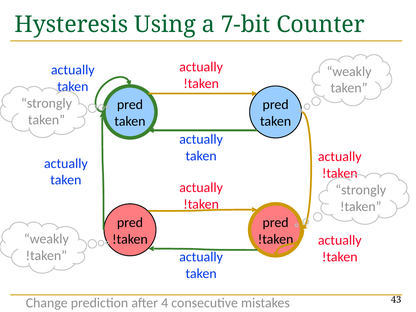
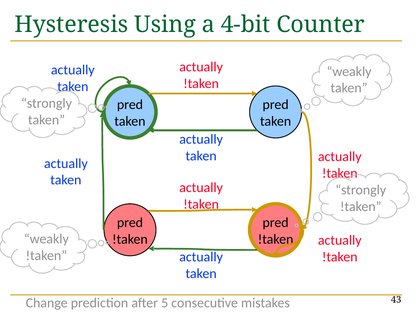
7-bit: 7-bit -> 4-bit
4: 4 -> 5
